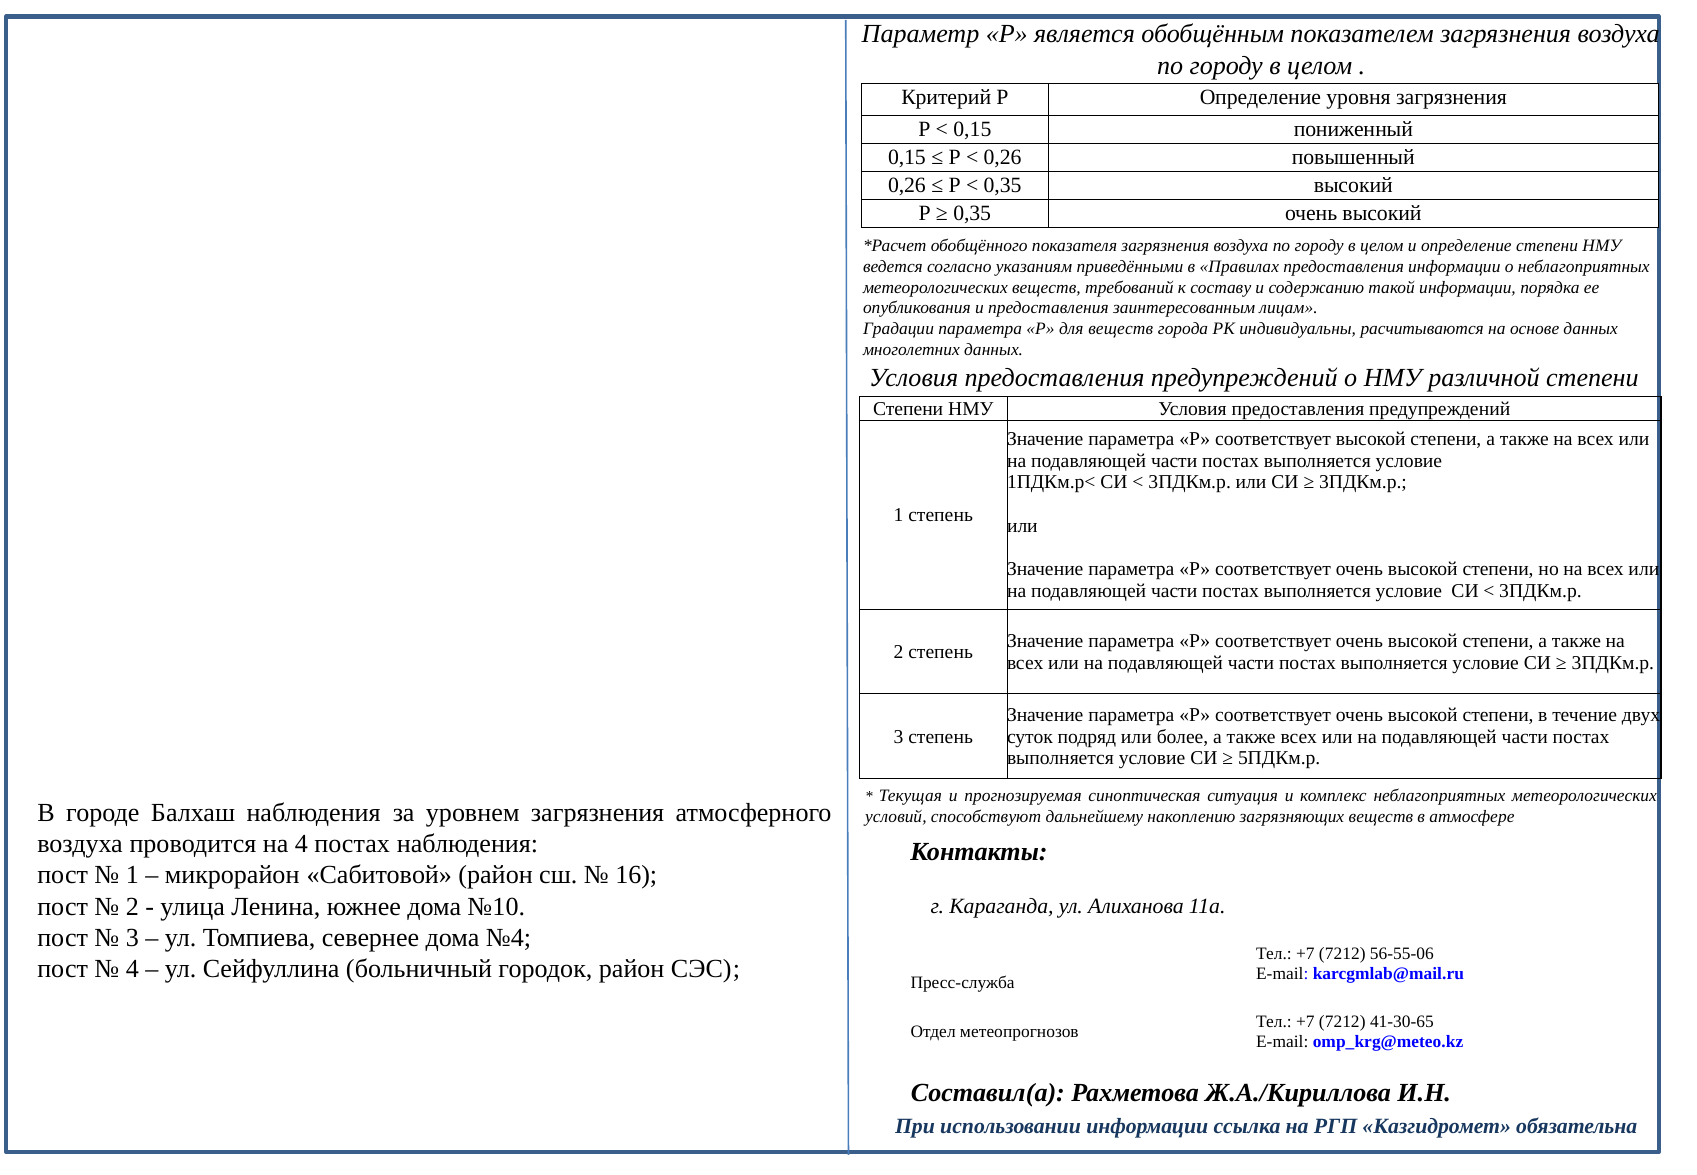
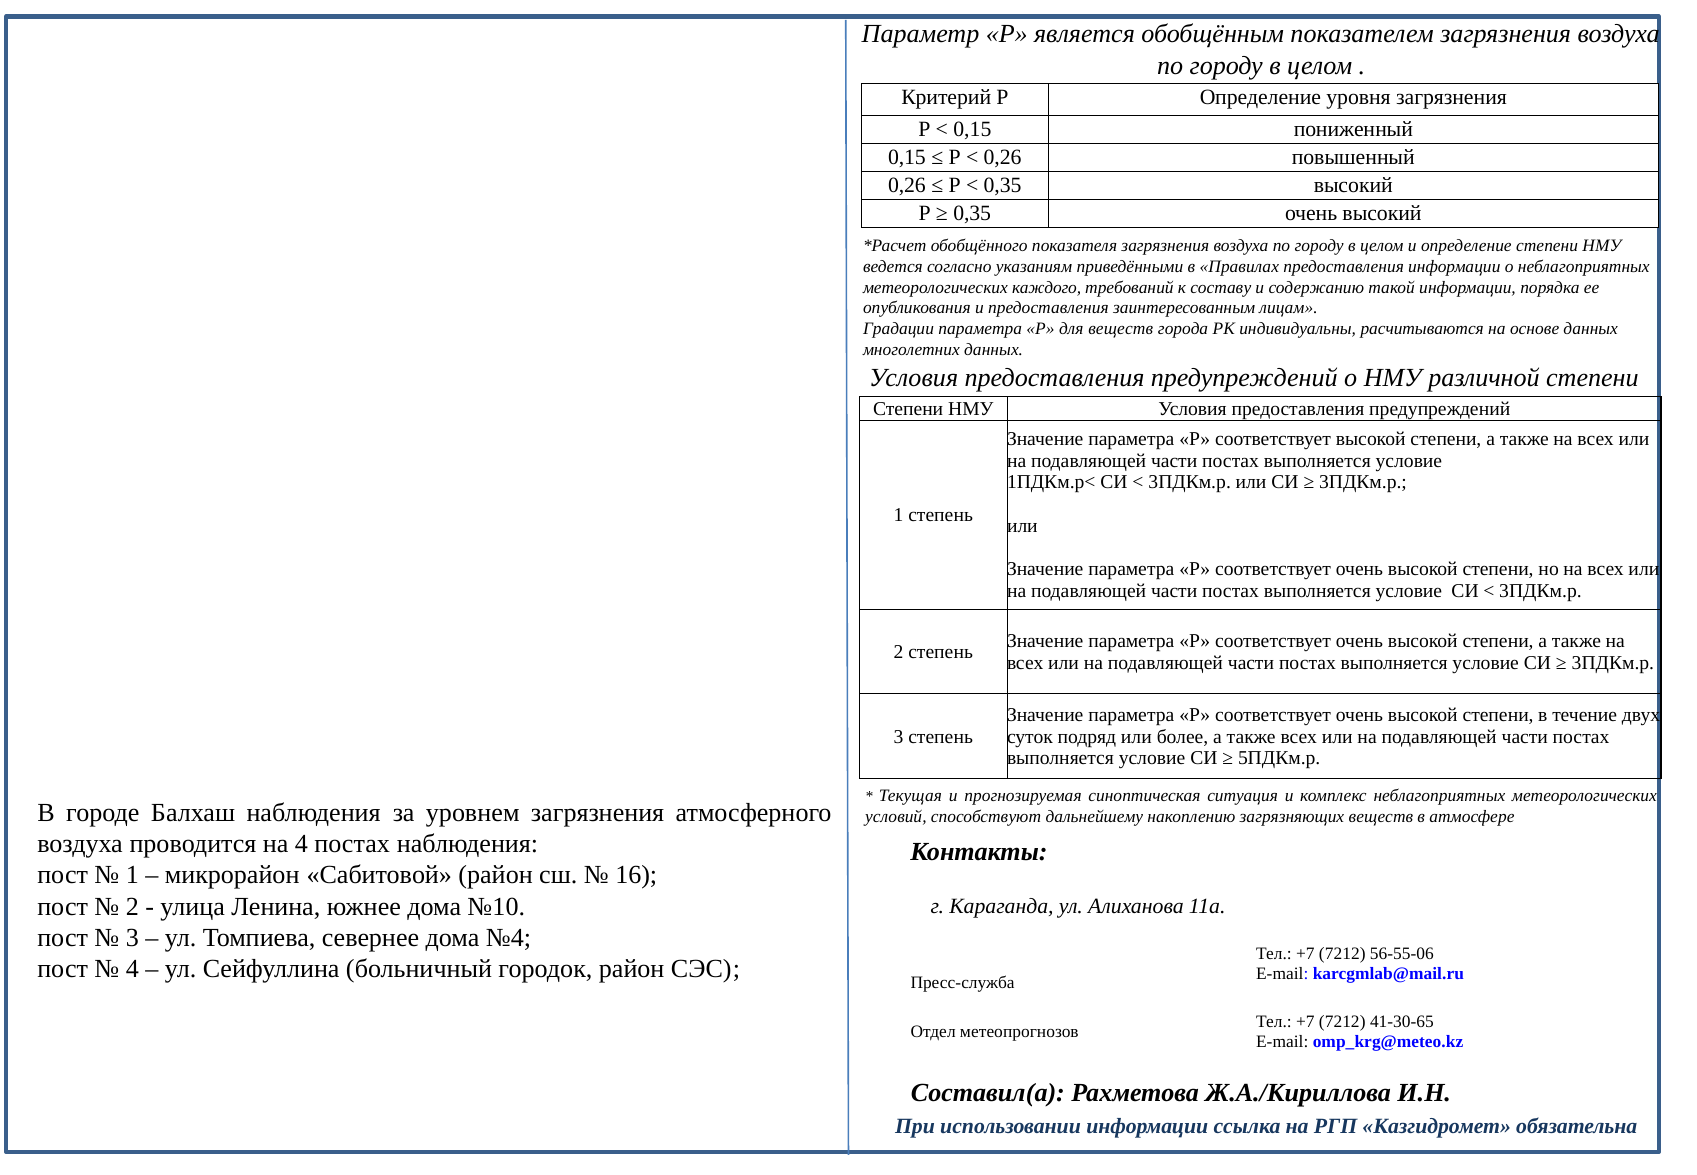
метеорологических веществ: веществ -> каждого
